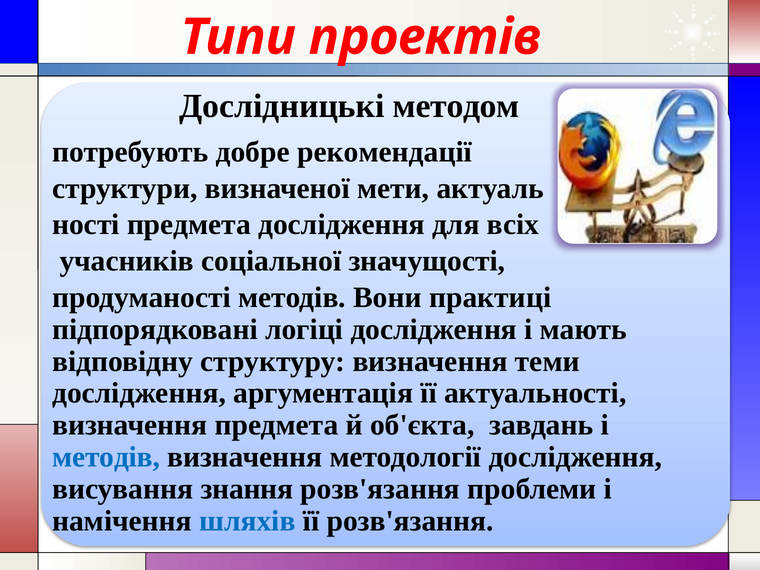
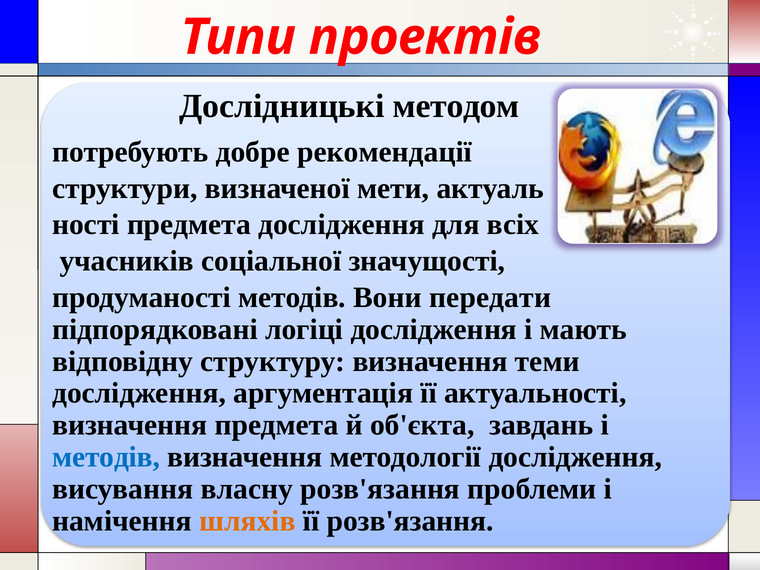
практиці: практиці -> передати
знання: знання -> власну
шляхів colour: blue -> orange
